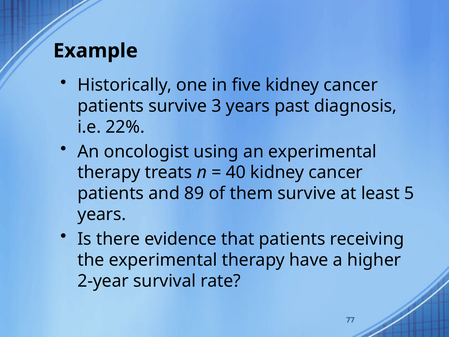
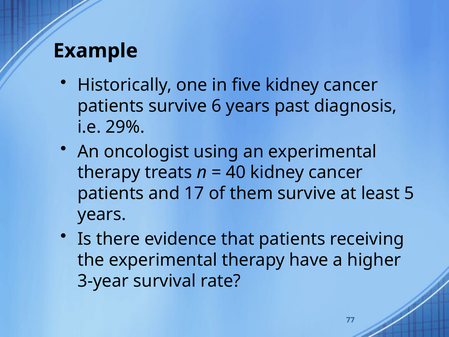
3: 3 -> 6
22%: 22% -> 29%
89: 89 -> 17
2-year: 2-year -> 3-year
